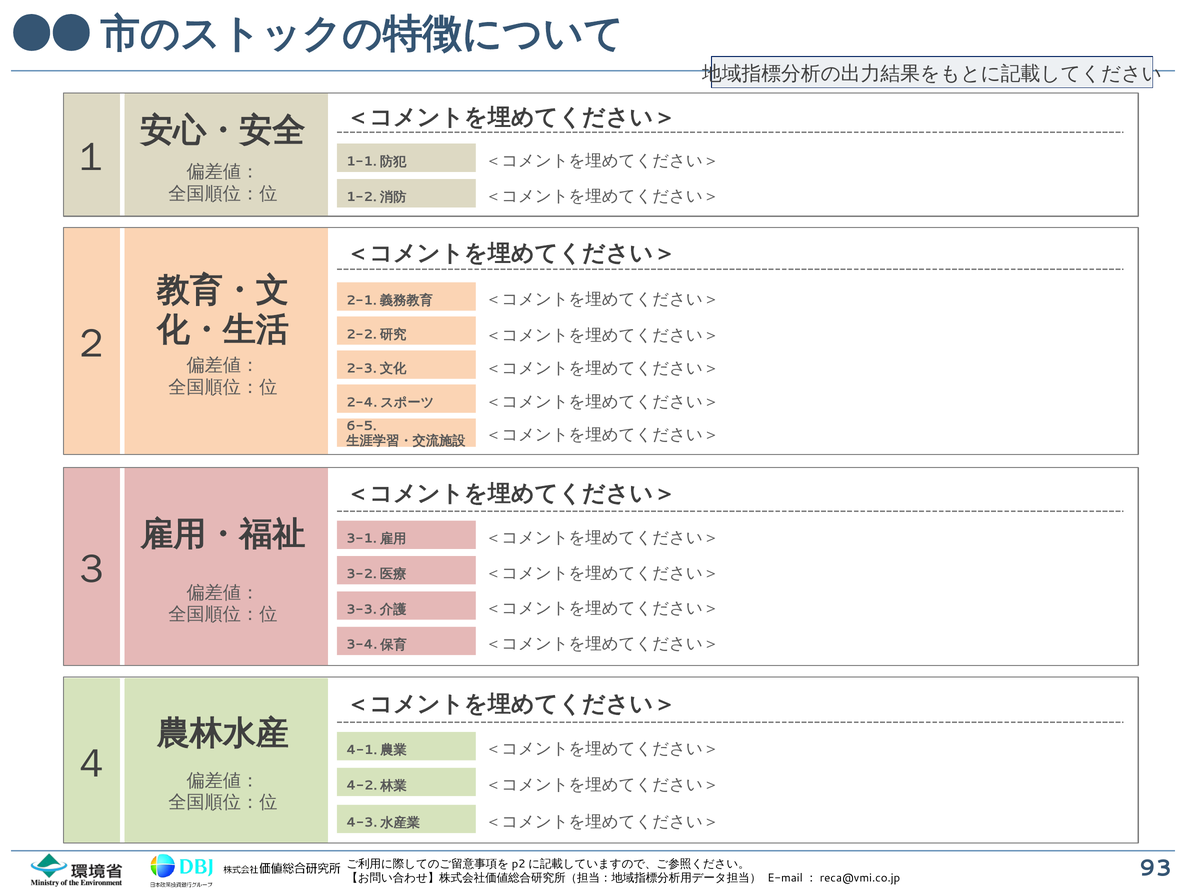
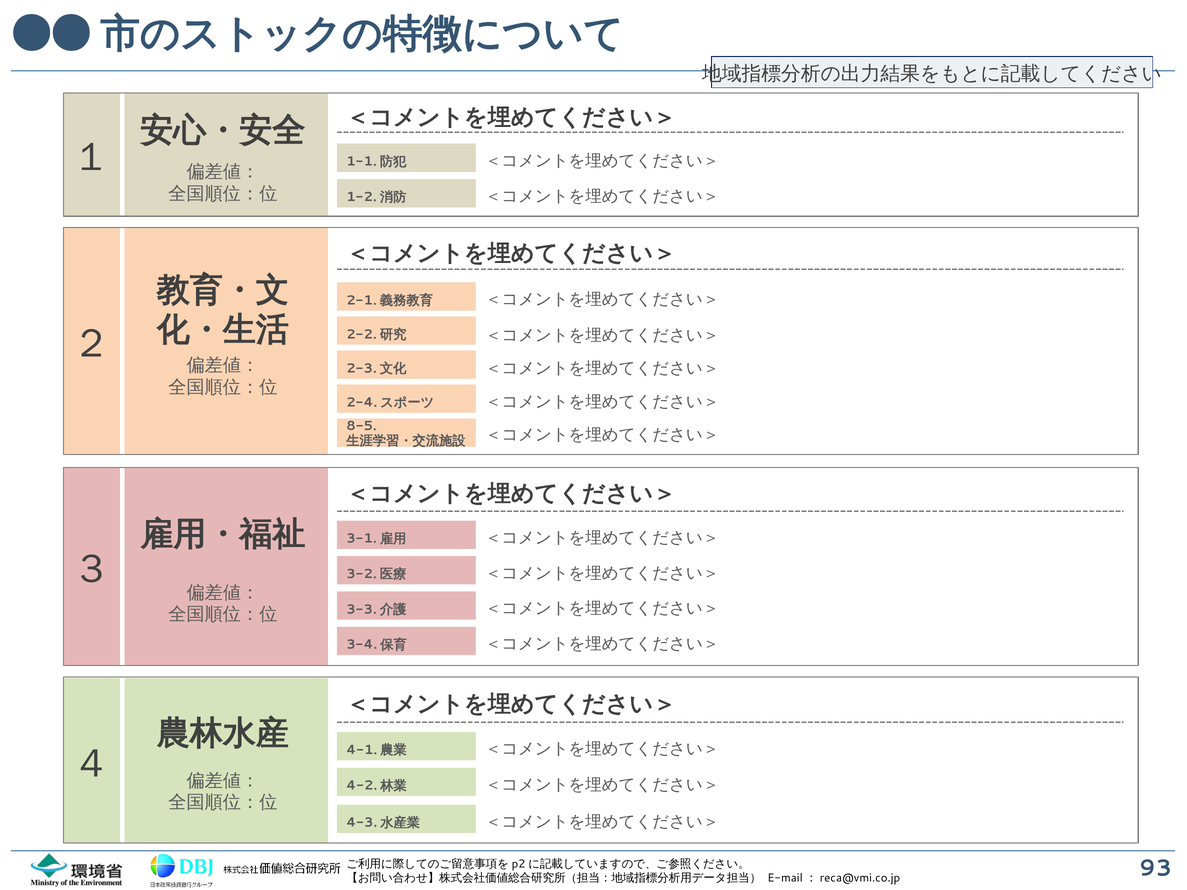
6-5: 6-5 -> 8-5
